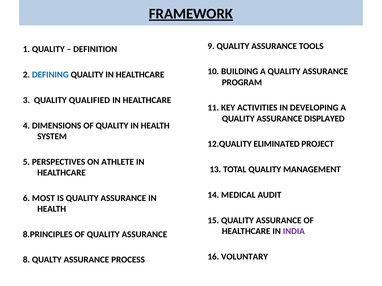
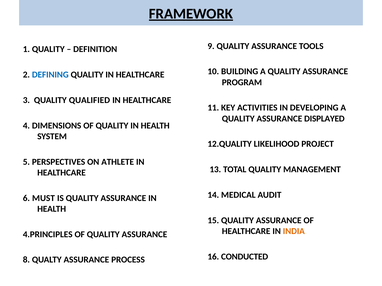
ELIMINATED: ELIMINATED -> LIKELIHOOD
MOST: MOST -> MUST
INDIA colour: purple -> orange
8.PRINCIPLES: 8.PRINCIPLES -> 4.PRINCIPLES
VOLUNTARY: VOLUNTARY -> CONDUCTED
